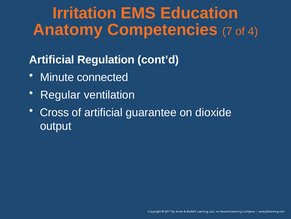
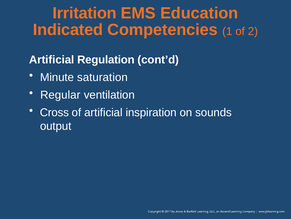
Anatomy: Anatomy -> Indicated
7: 7 -> 1
4: 4 -> 2
connected: connected -> saturation
guarantee: guarantee -> inspiration
dioxide: dioxide -> sounds
